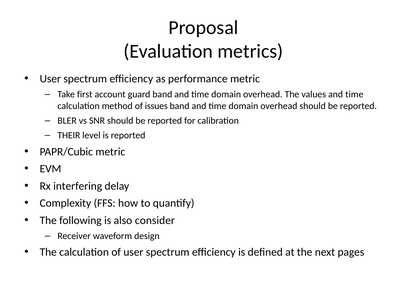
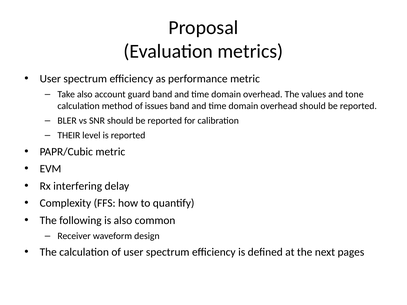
Take first: first -> also
values and time: time -> tone
consider: consider -> common
